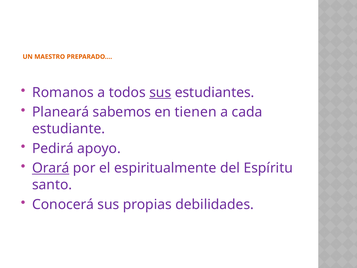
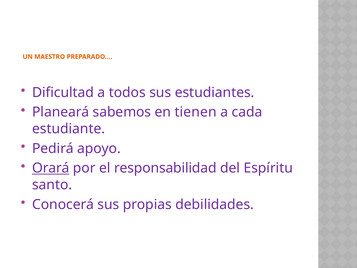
Romanos: Romanos -> Dificultad
sus at (160, 92) underline: present -> none
espiritualmente: espiritualmente -> responsabilidad
